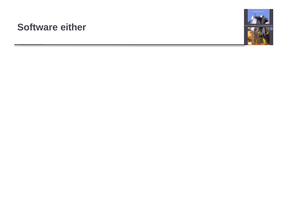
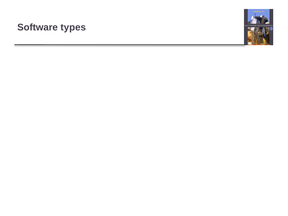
either: either -> types
